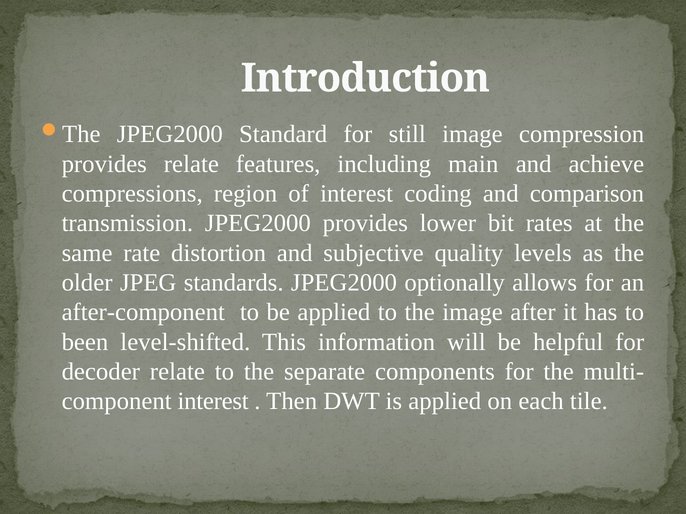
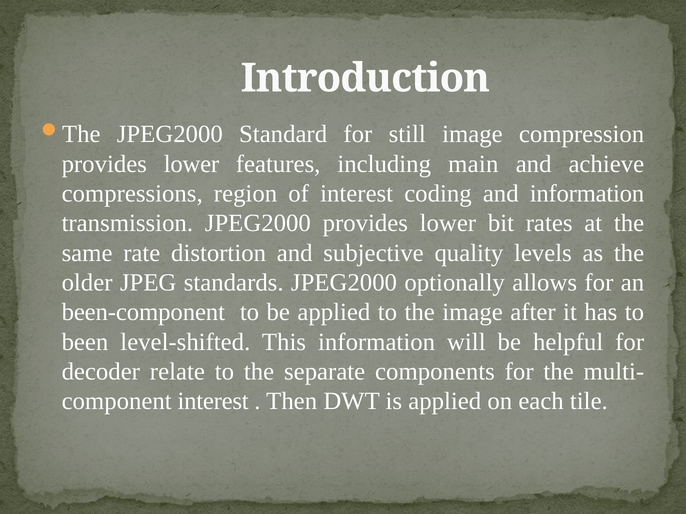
relate at (191, 164): relate -> lower
and comparison: comparison -> information
after-component: after-component -> been-component
